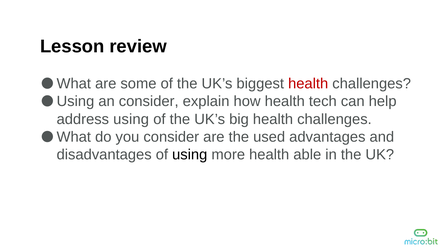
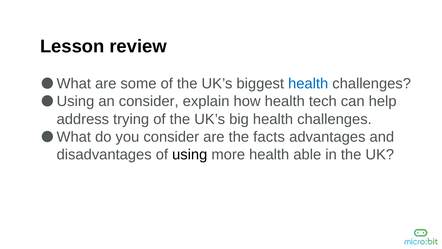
health at (308, 84) colour: red -> blue
address using: using -> trying
used: used -> facts
